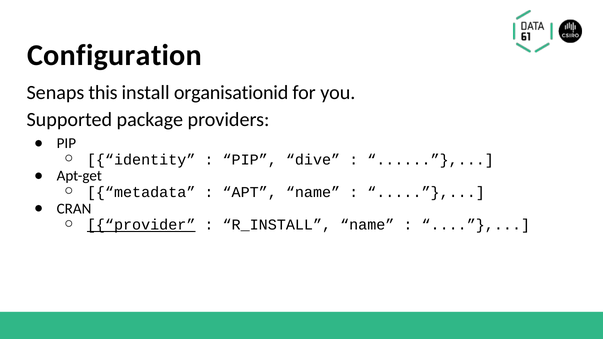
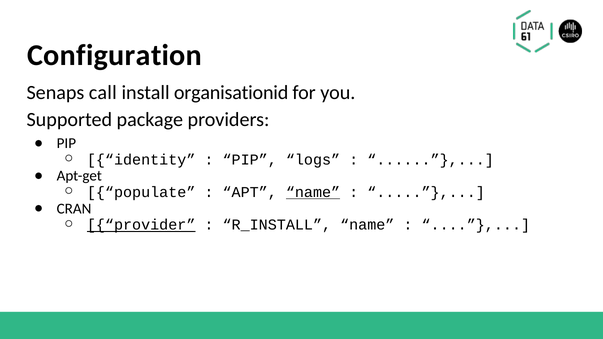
this: this -> call
dive: dive -> logs
metadata: metadata -> populate
name at (313, 192) underline: none -> present
